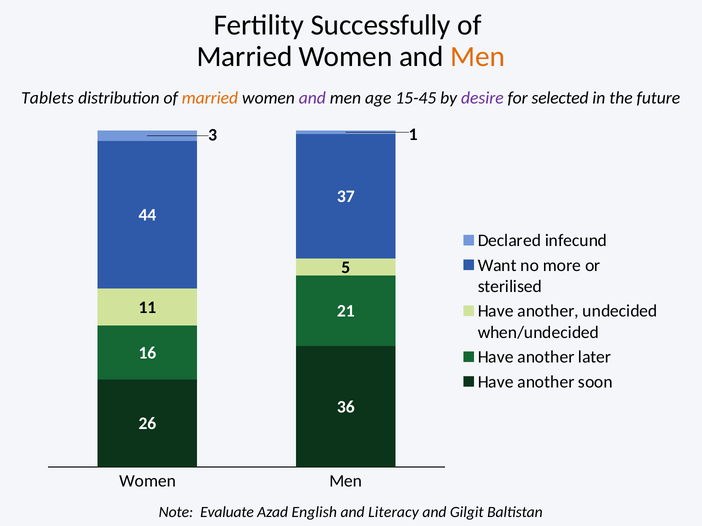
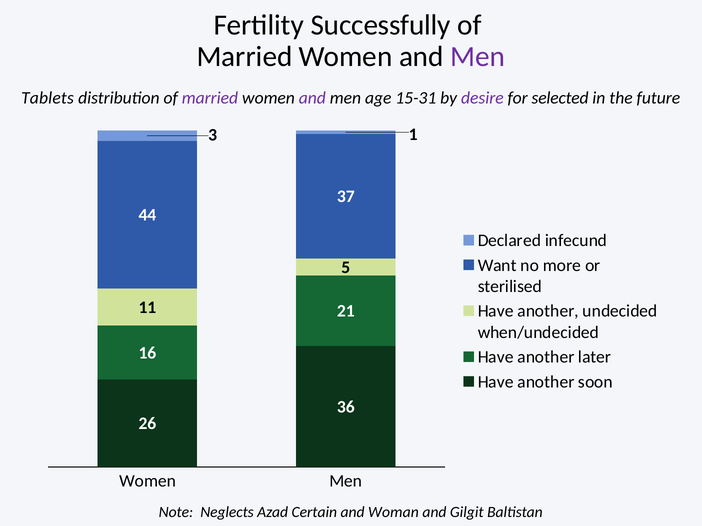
Men at (478, 57) colour: orange -> purple
married at (210, 98) colour: orange -> purple
15-45: 15-45 -> 15-31
Evaluate: Evaluate -> Neglects
English: English -> Certain
Literacy: Literacy -> Woman
